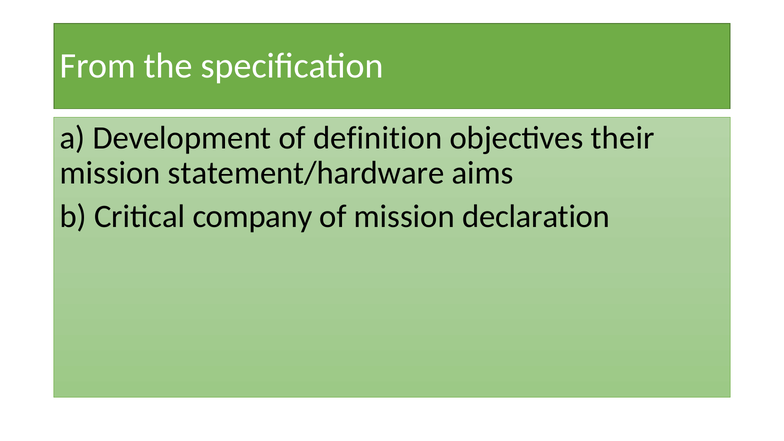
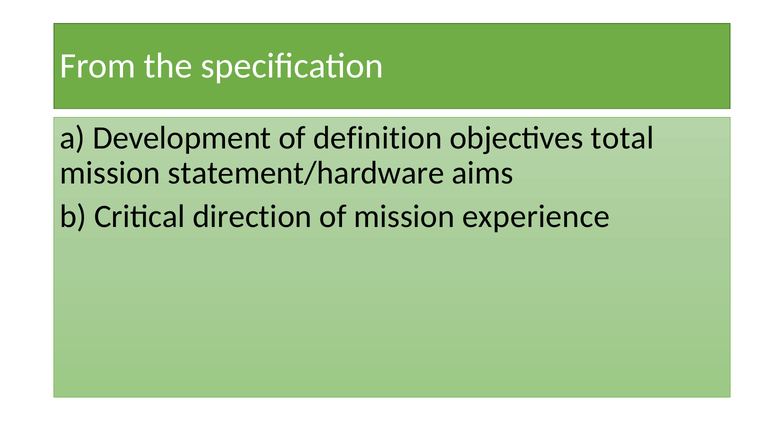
their: their -> total
company: company -> direction
declaration: declaration -> experience
